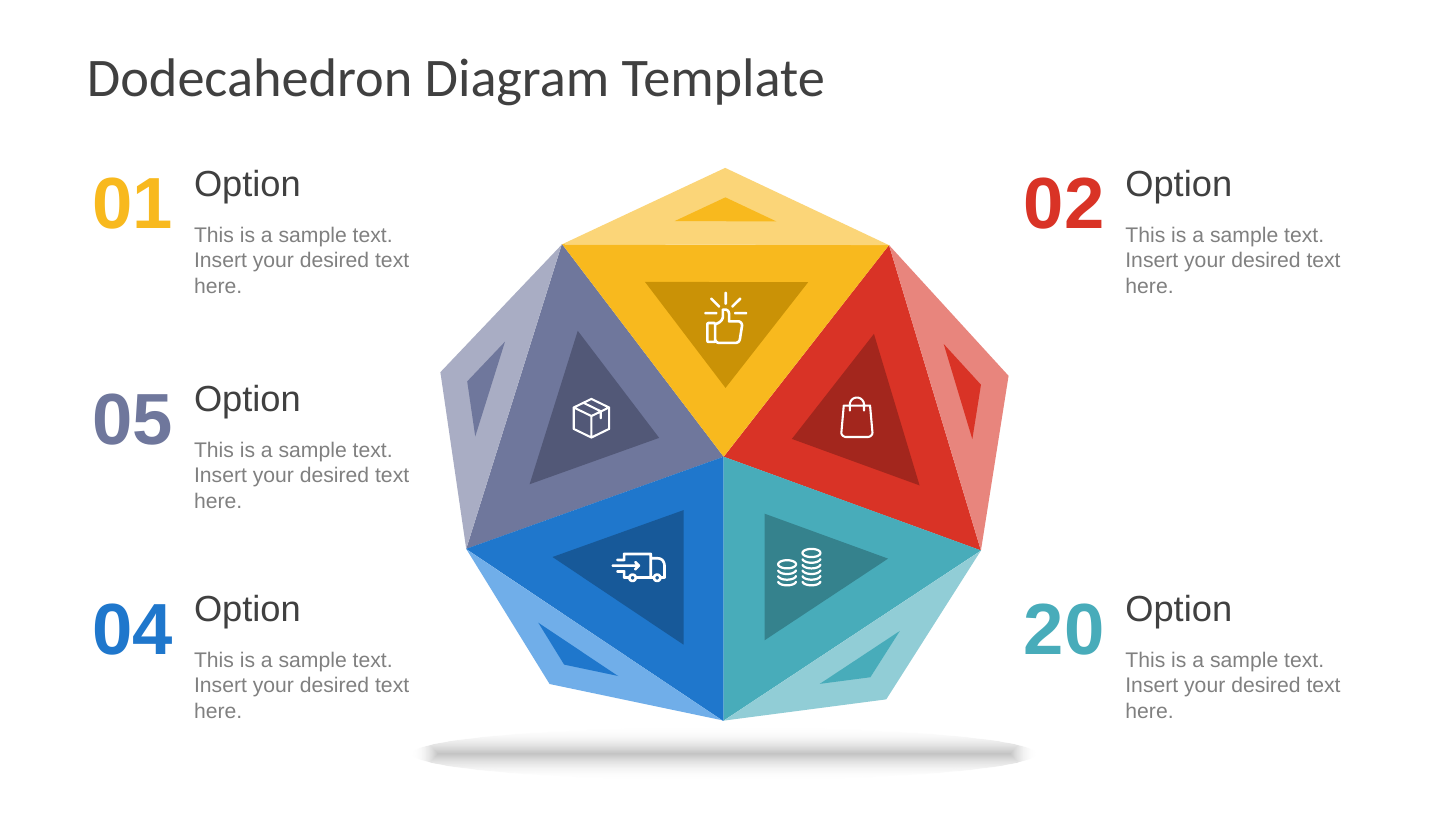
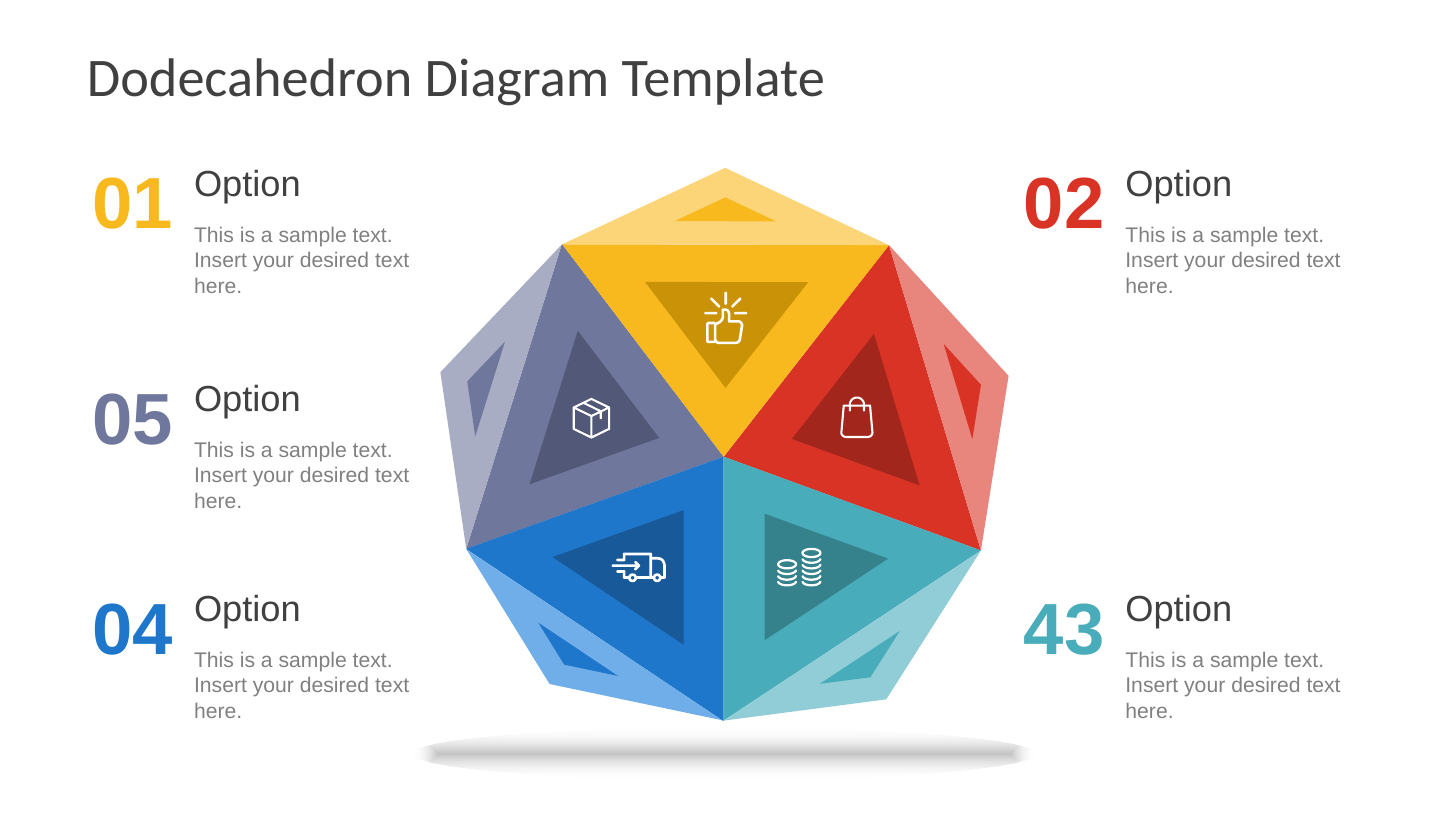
20: 20 -> 43
